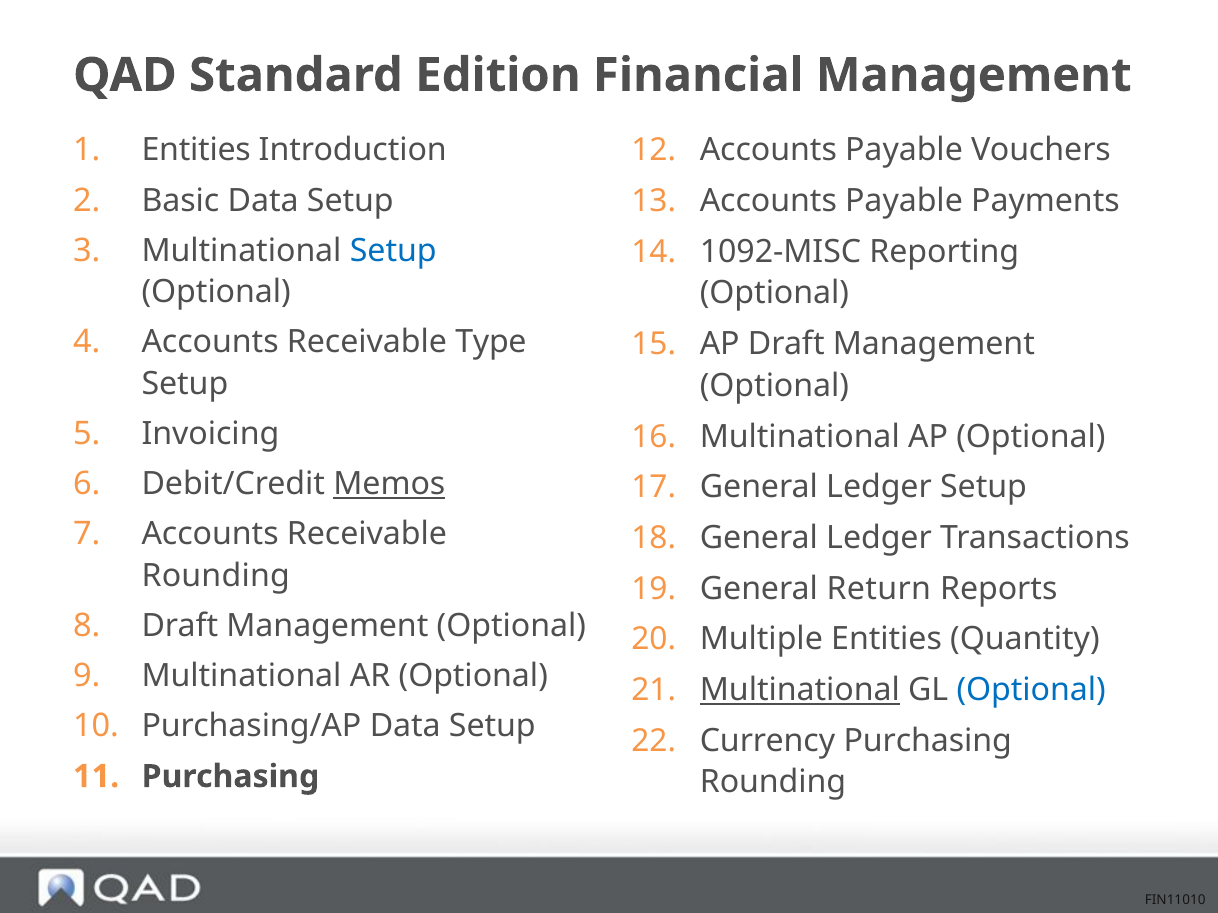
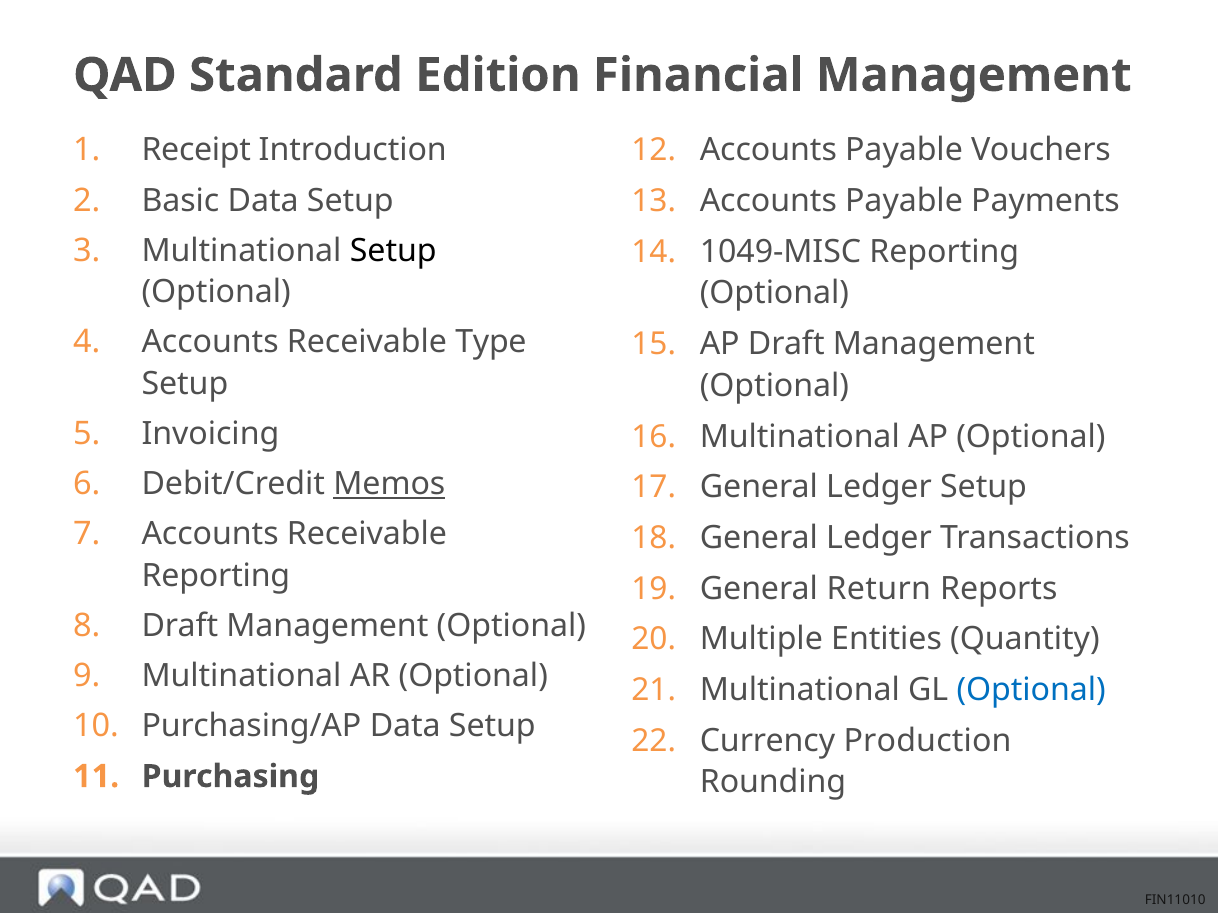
Entities at (196, 150): Entities -> Receipt
Setup at (393, 251) colour: blue -> black
1092-MISC: 1092-MISC -> 1049-MISC
Rounding at (216, 576): Rounding -> Reporting
Multinational at (800, 690) underline: present -> none
Currency Purchasing: Purchasing -> Production
